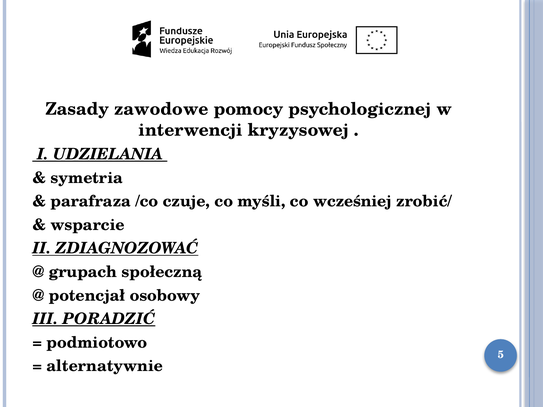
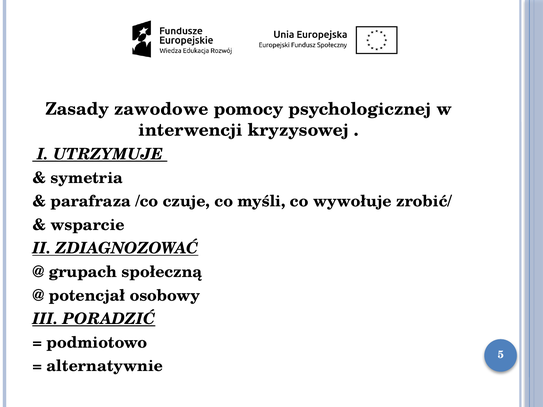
UDZIELANIA: UDZIELANIA -> UTRZYMUJE
wcześniej: wcześniej -> wywołuje
